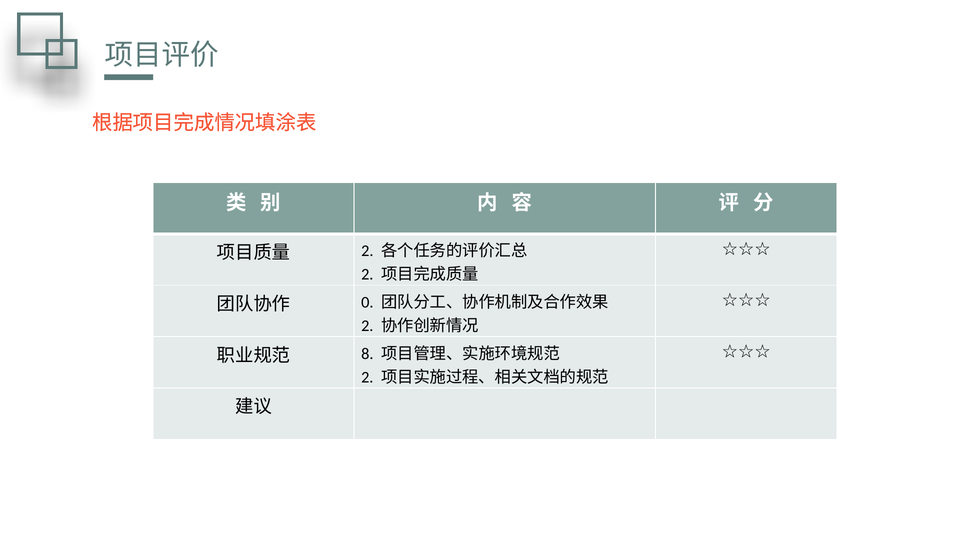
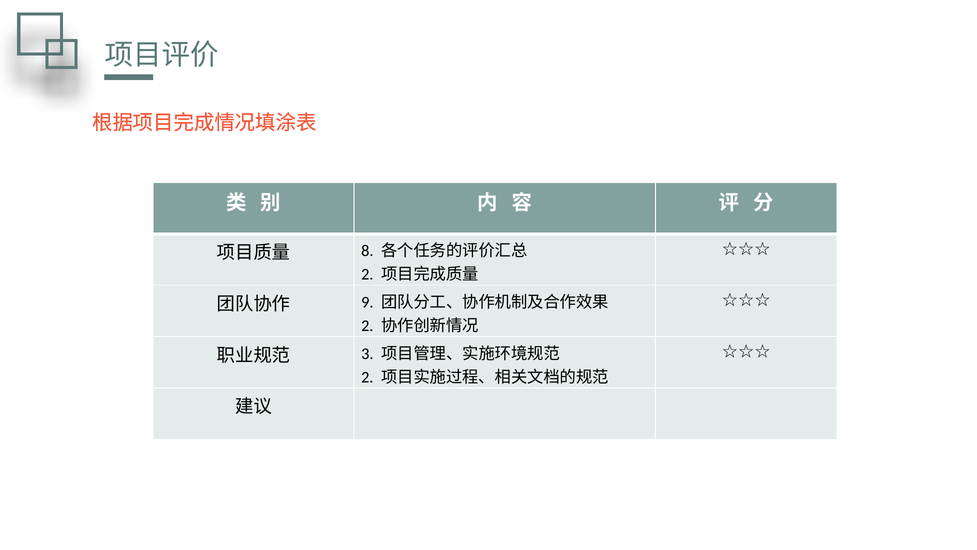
2 at (367, 251): 2 -> 8
0: 0 -> 9
8: 8 -> 3
